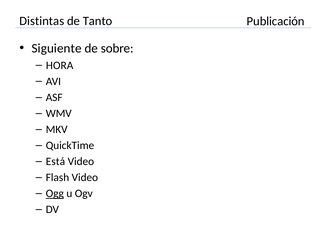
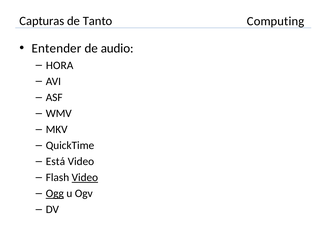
Distintas: Distintas -> Capturas
Publicación: Publicación -> Computing
Siguiente: Siguiente -> Entender
sobre: sobre -> audio
Video at (85, 177) underline: none -> present
